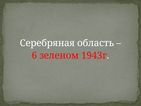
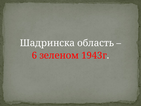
Серебряная: Серебряная -> Шадринска
